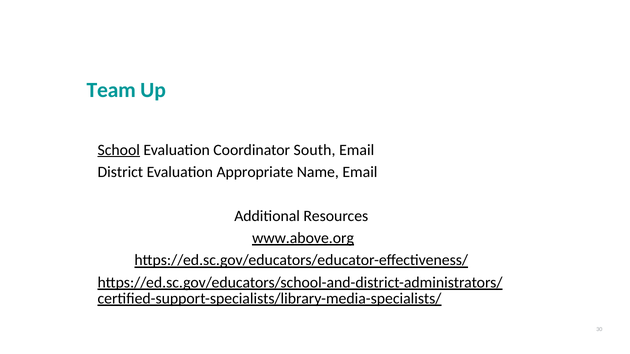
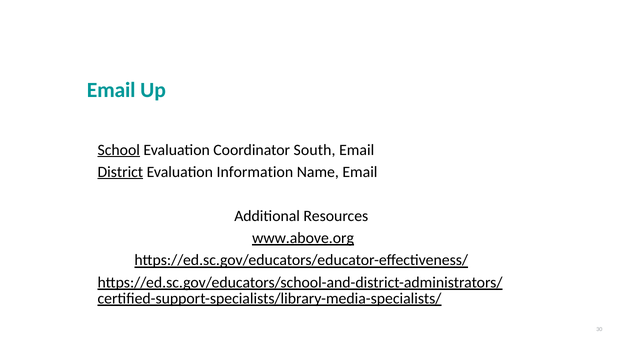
Team at (111, 90): Team -> Email
District underline: none -> present
Appropriate: Appropriate -> Information
